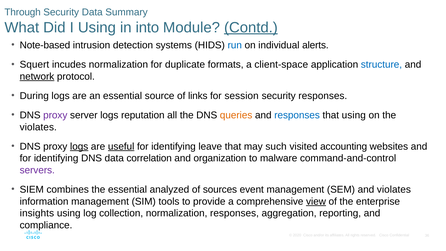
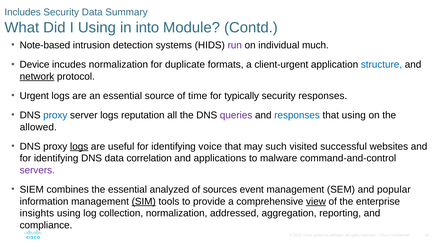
Through: Through -> Includes
Contd underline: present -> none
run colour: blue -> purple
alerts: alerts -> much
Squert: Squert -> Device
client-space: client-space -> client-urgent
During: During -> Urgent
links: links -> time
session: session -> typically
proxy at (55, 115) colour: purple -> blue
queries colour: orange -> purple
violates at (38, 127): violates -> allowed
useful underline: present -> none
leave: leave -> voice
accounting: accounting -> successful
organization: organization -> applications
and violates: violates -> popular
SIM underline: none -> present
normalization responses: responses -> addressed
